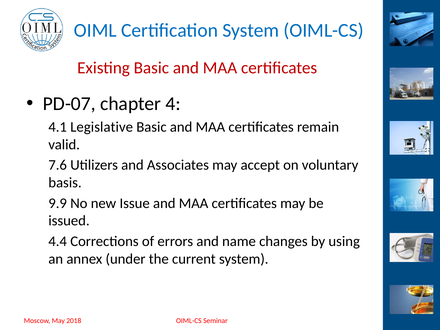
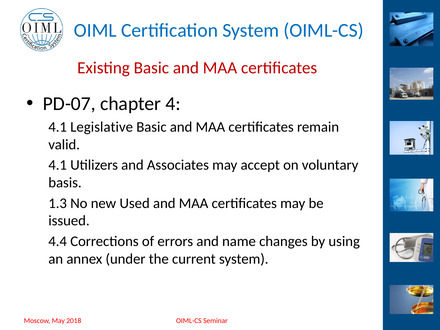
7.6 at (58, 165): 7.6 -> 4.1
9.9: 9.9 -> 1.3
Issue: Issue -> Used
